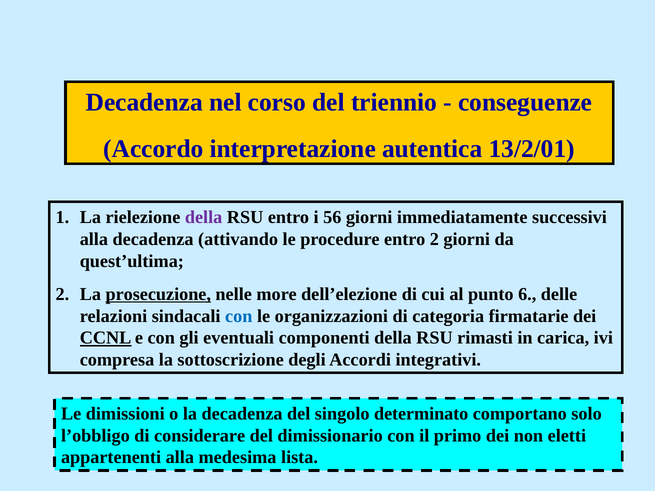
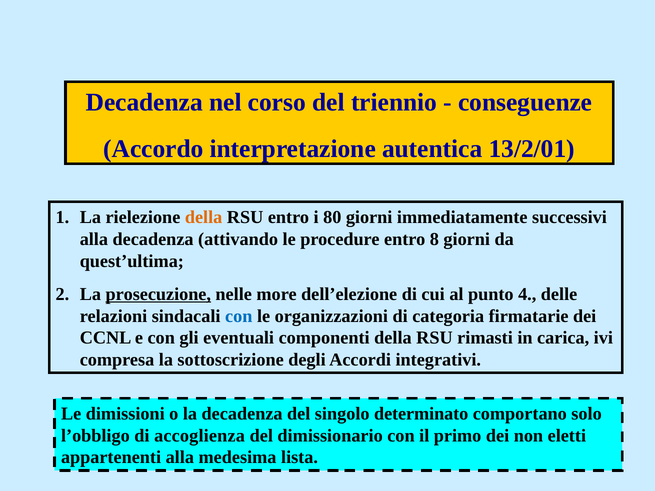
della at (204, 217) colour: purple -> orange
56: 56 -> 80
entro 2: 2 -> 8
6: 6 -> 4
CCNL underline: present -> none
considerare: considerare -> accoglienza
